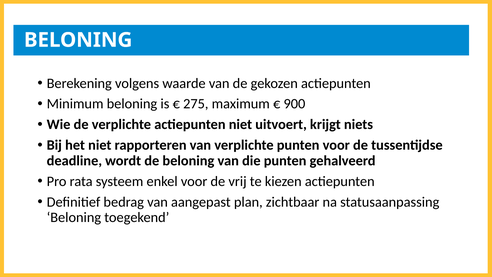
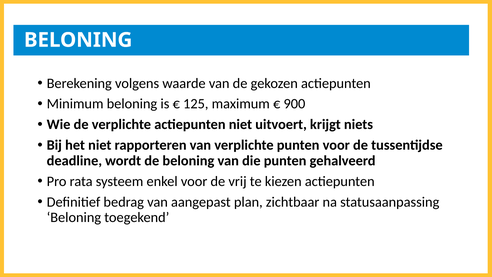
275: 275 -> 125
